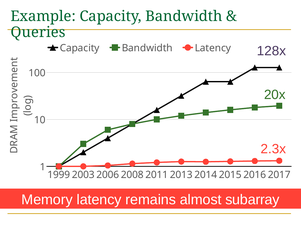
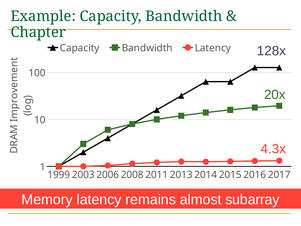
Queries: Queries -> Chapter
2.3x: 2.3x -> 4.3x
